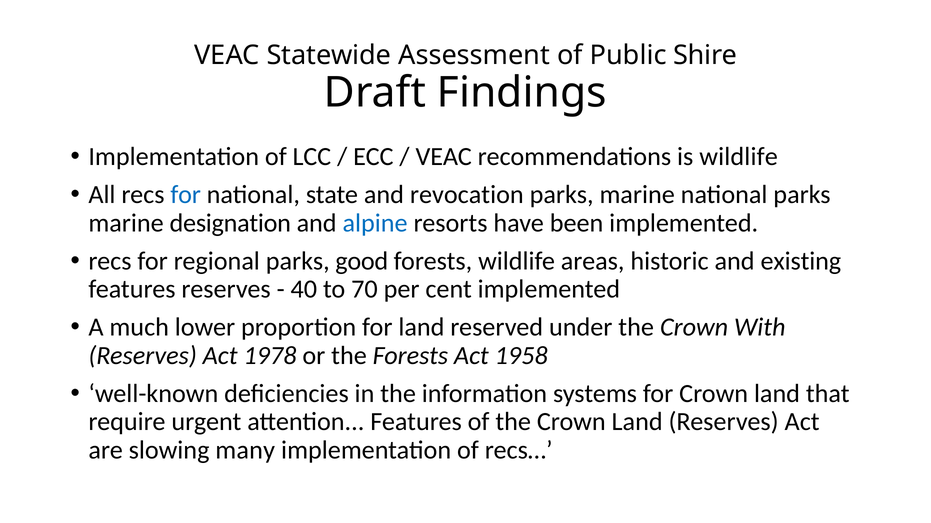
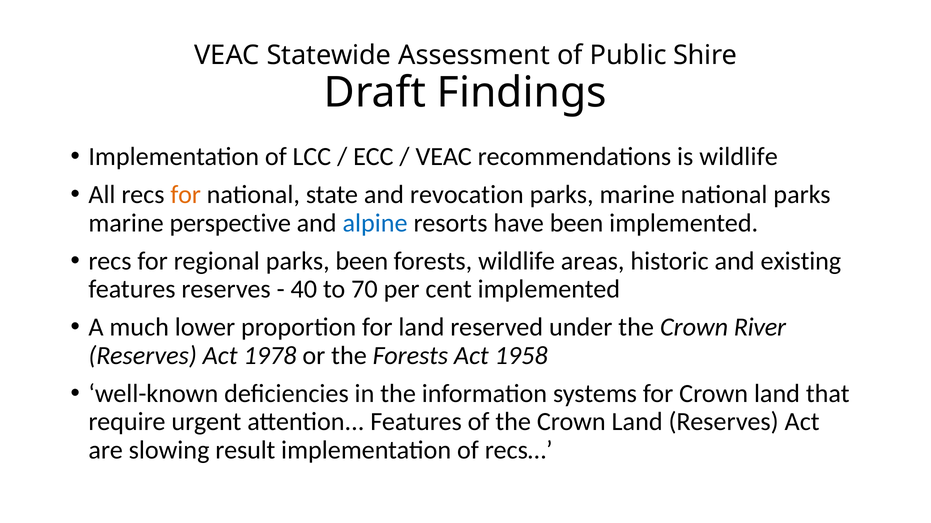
for at (186, 195) colour: blue -> orange
designation: designation -> perspective
parks good: good -> been
With: With -> River
many: many -> result
